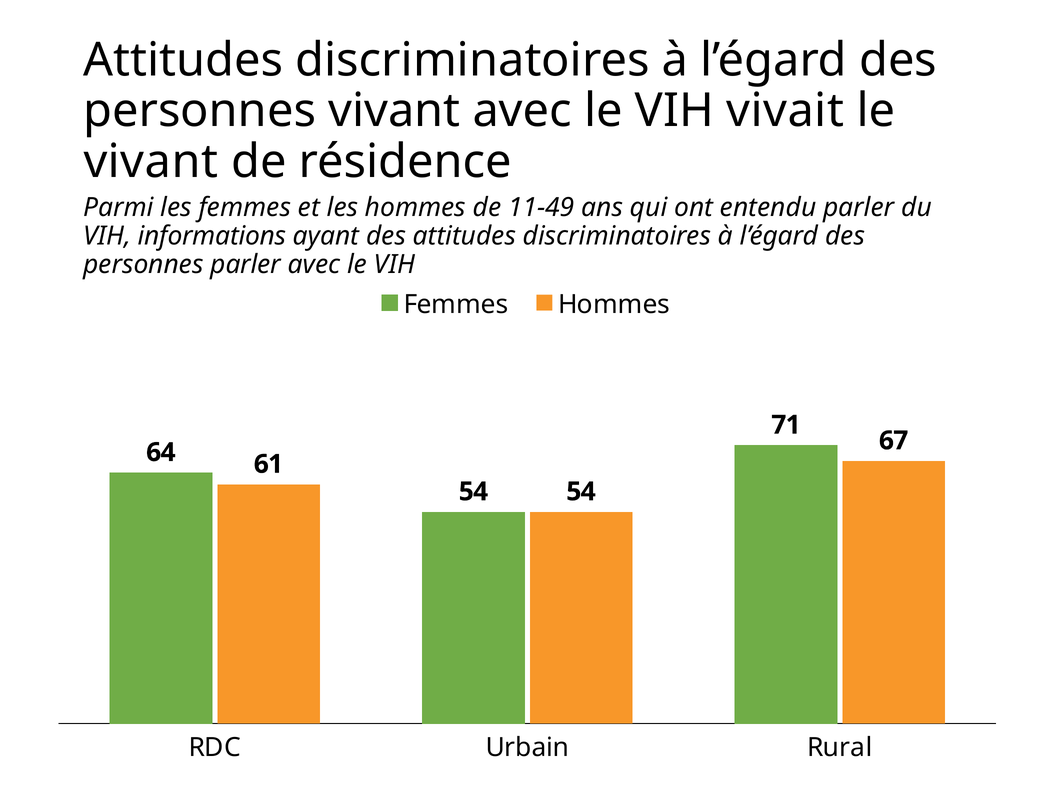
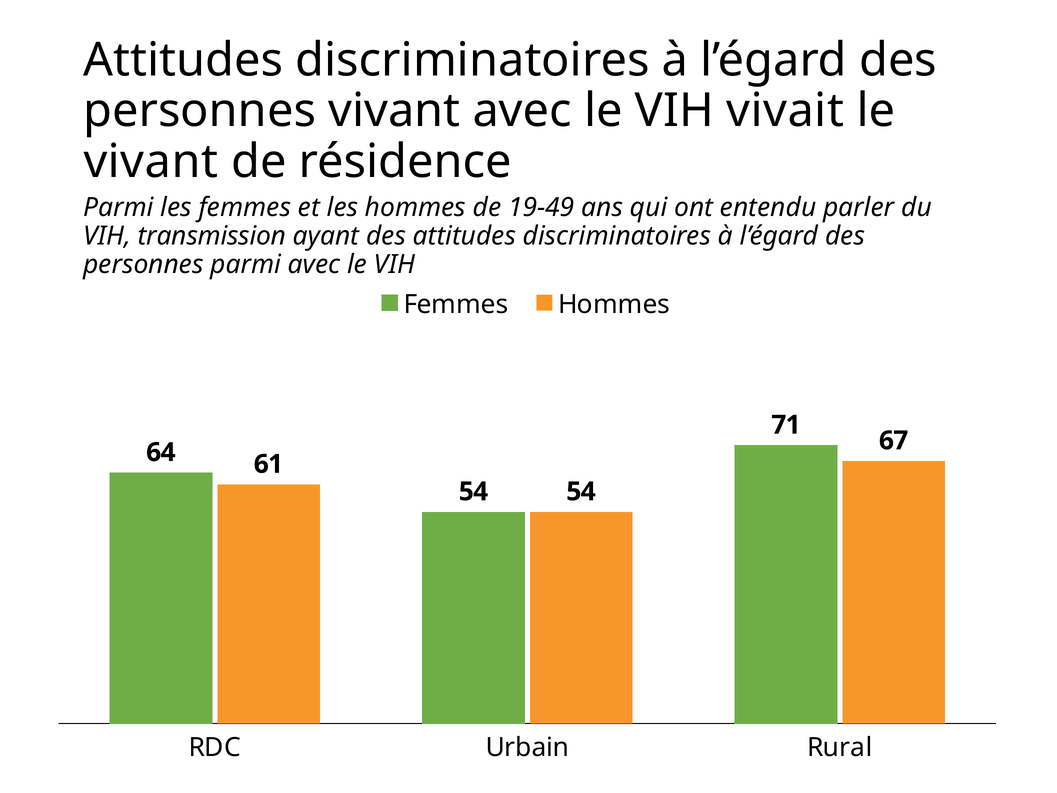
11-49: 11-49 -> 19-49
informations: informations -> transmission
personnes parler: parler -> parmi
